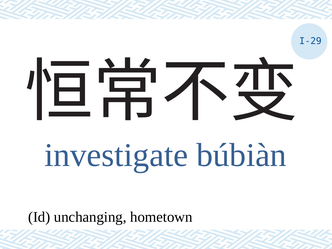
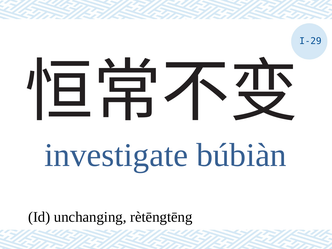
hometown: hometown -> rètēngtēng
